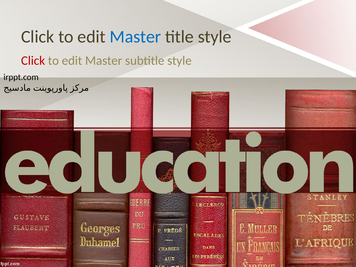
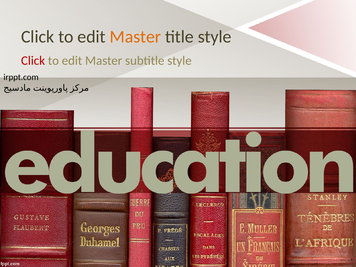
Master at (135, 37) colour: blue -> orange
